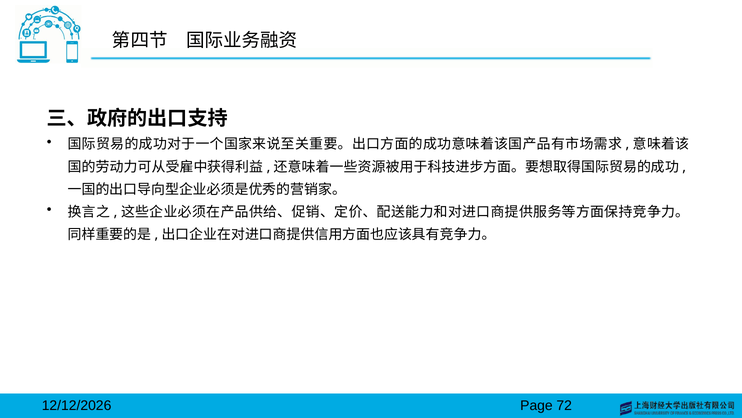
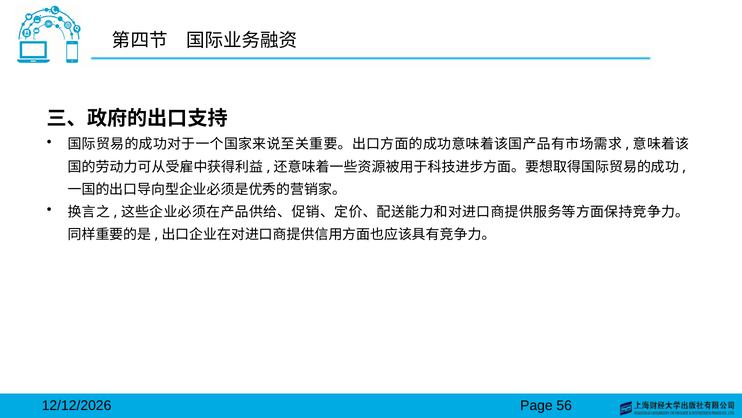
72: 72 -> 56
